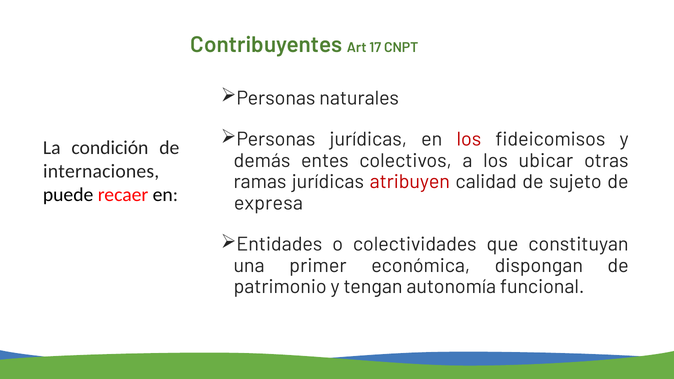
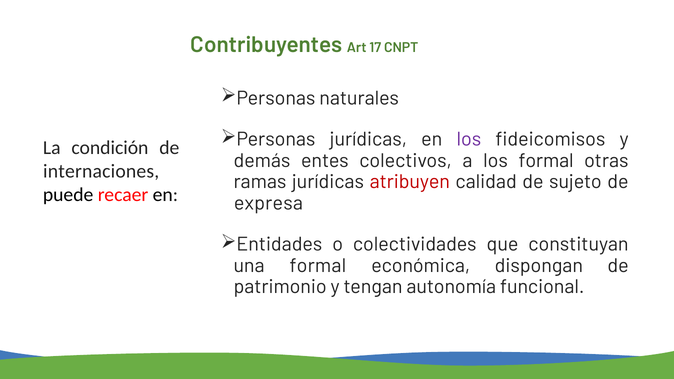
los at (469, 139) colour: red -> purple
los ubicar: ubicar -> formal
una primer: primer -> formal
